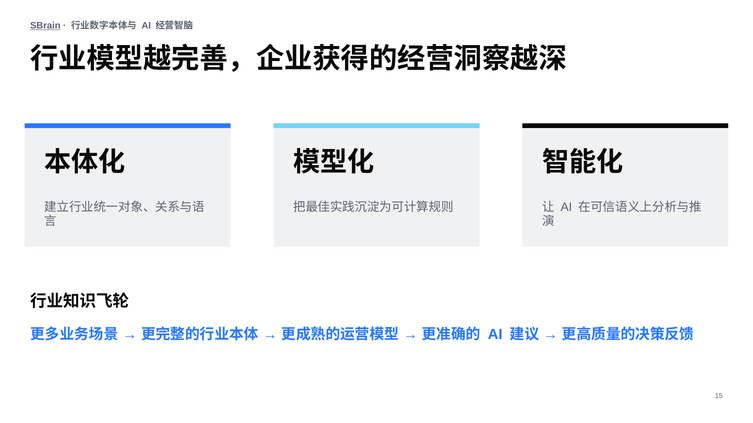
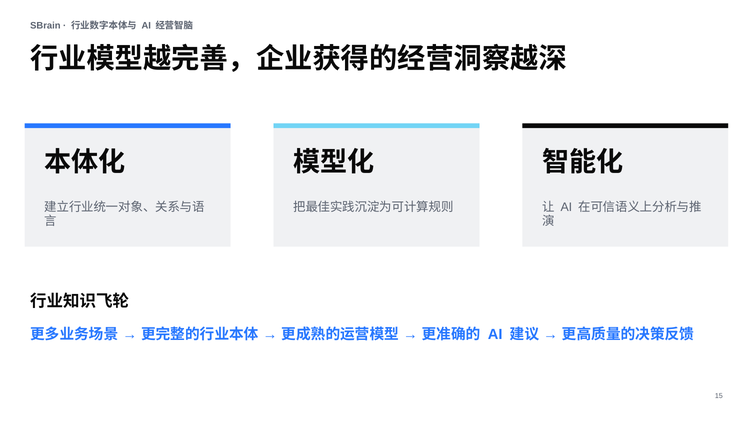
SBrain underline: present -> none
